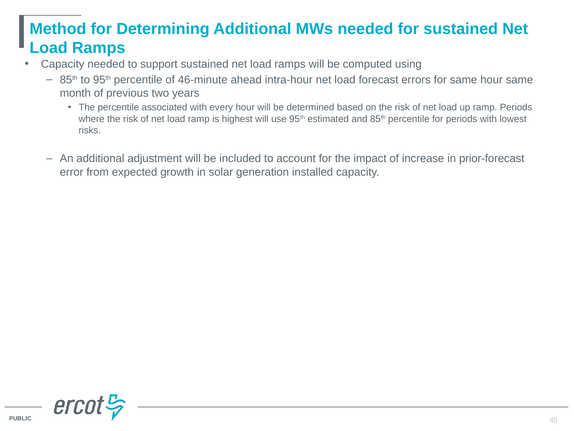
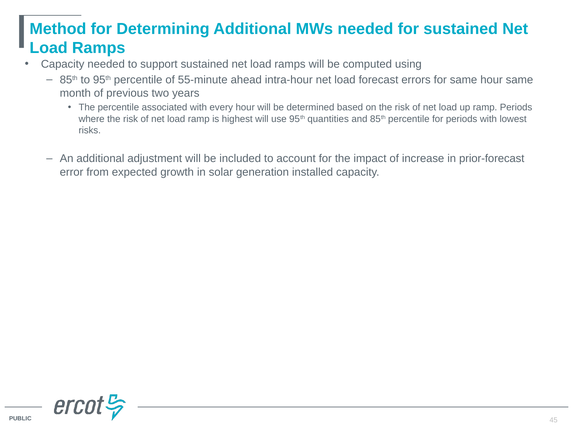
46-minute: 46-minute -> 55-minute
estimated: estimated -> quantities
